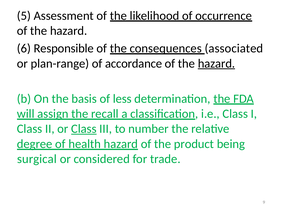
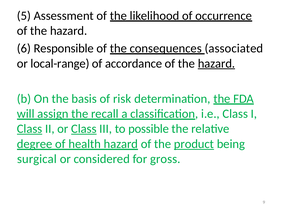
plan-range: plan-range -> local-range
less: less -> risk
Class at (30, 129) underline: none -> present
number: number -> possible
product underline: none -> present
trade: trade -> gross
